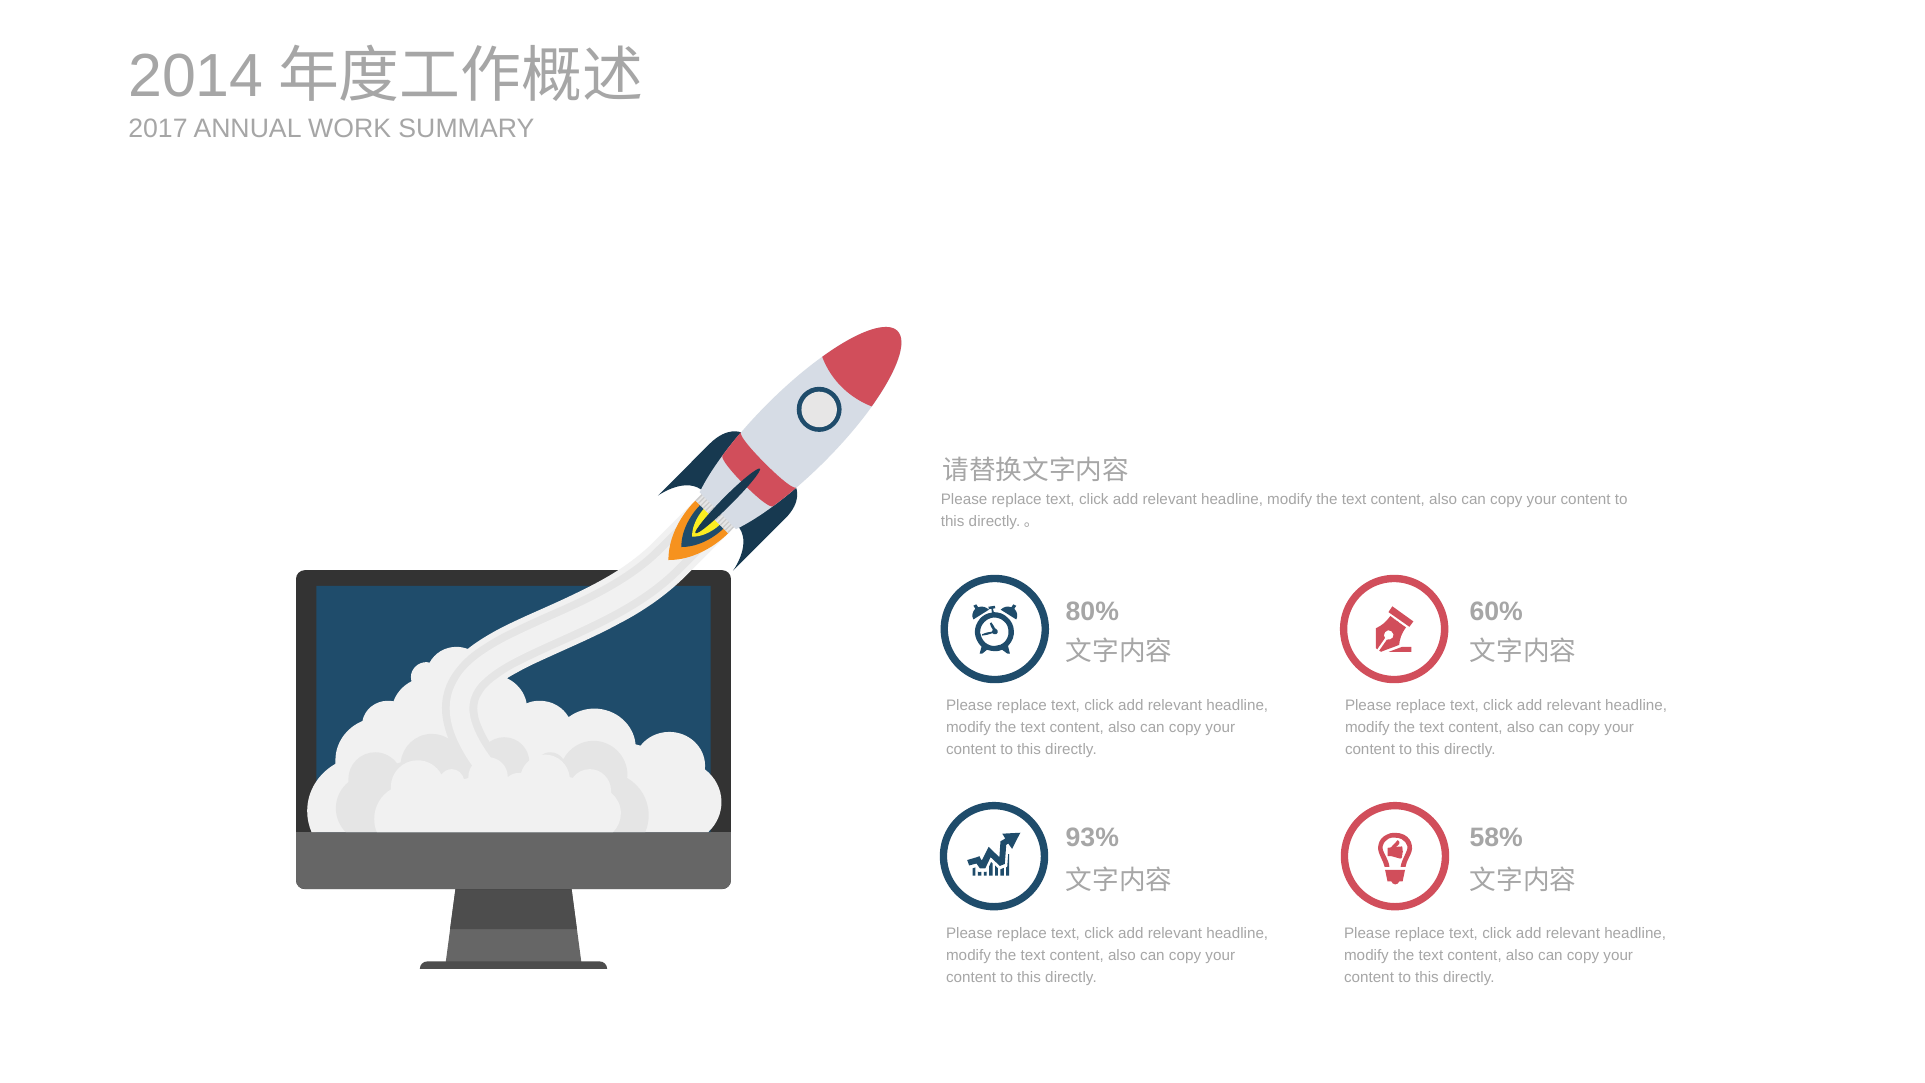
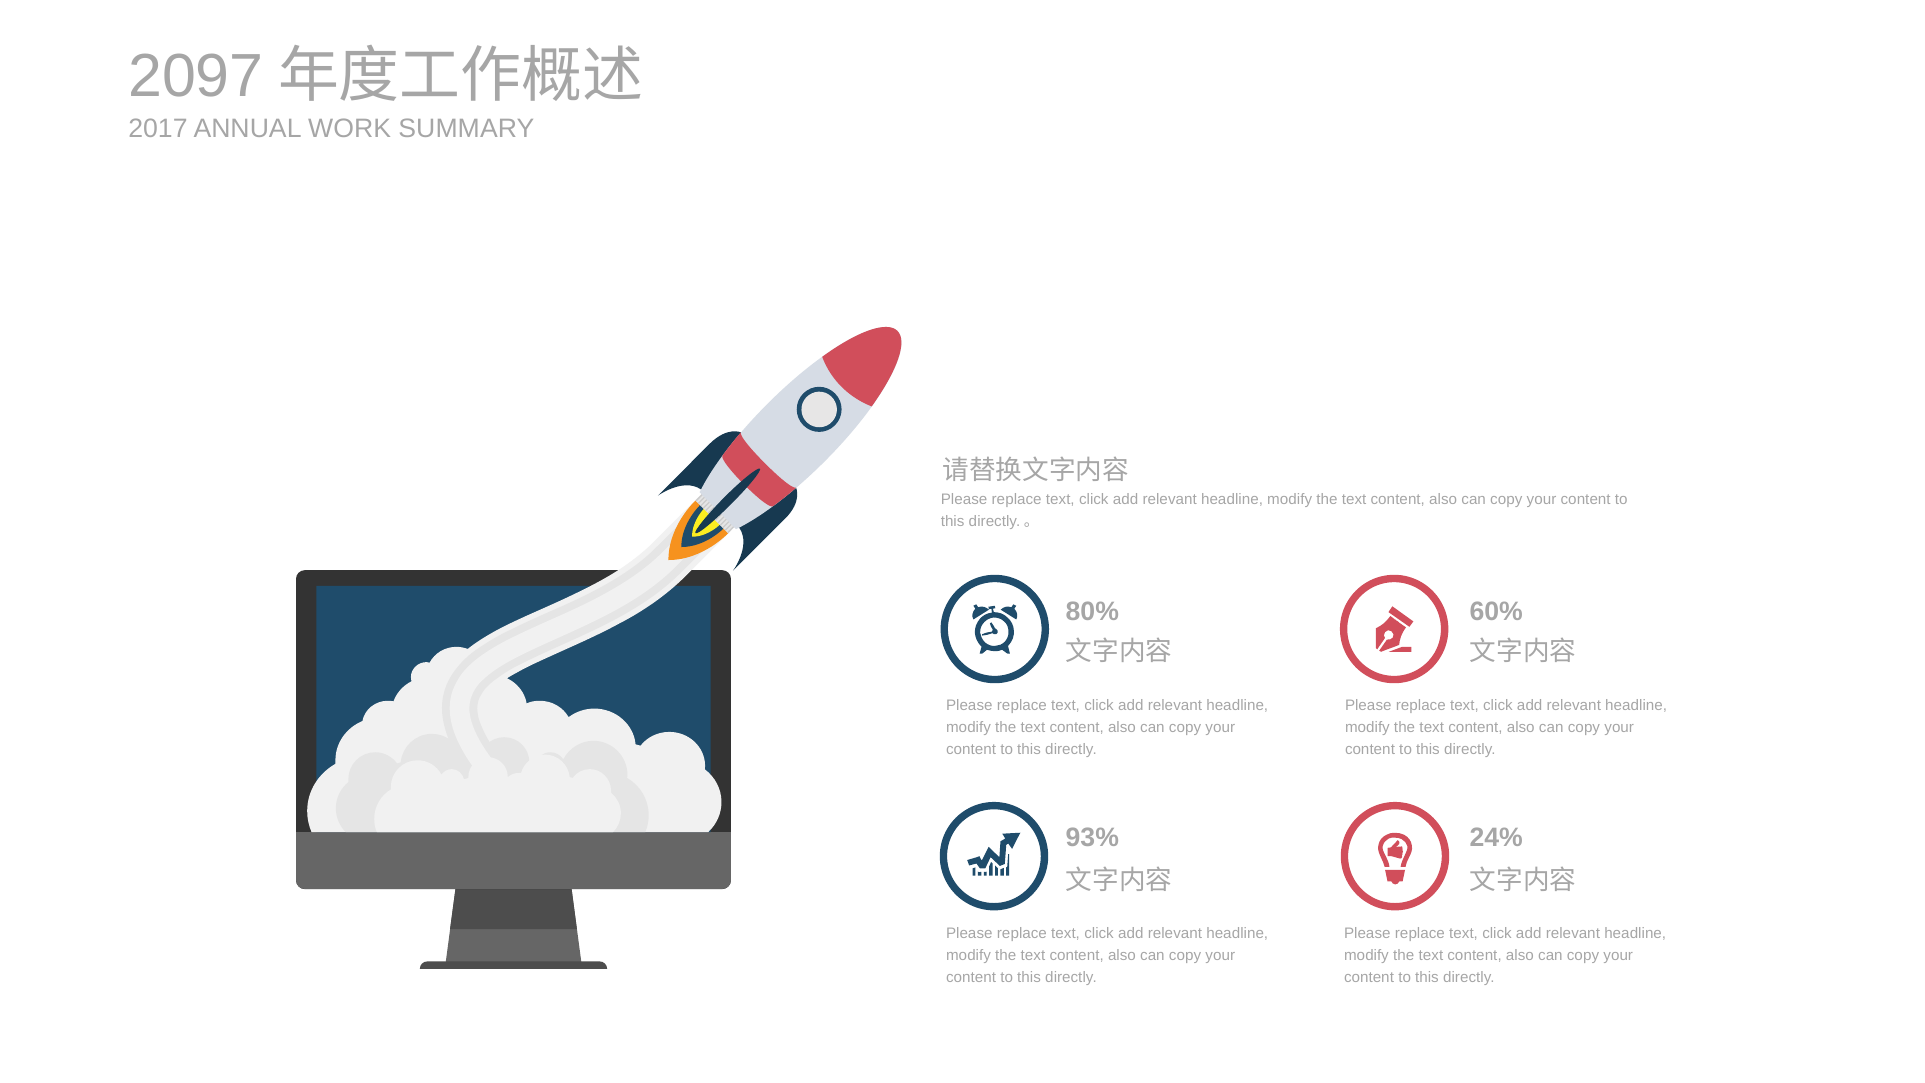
2014: 2014 -> 2097
58%: 58% -> 24%
